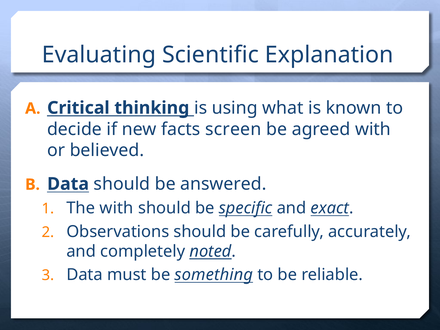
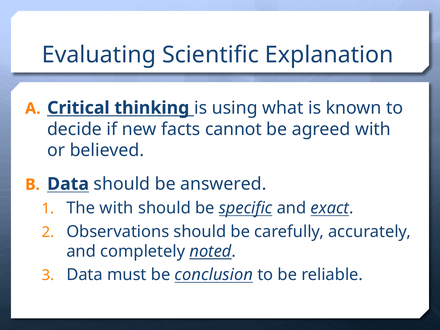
screen: screen -> cannot
something: something -> conclusion
